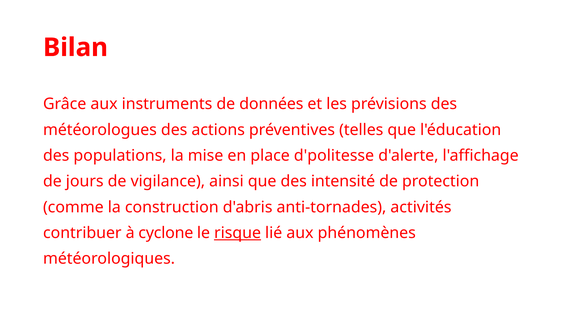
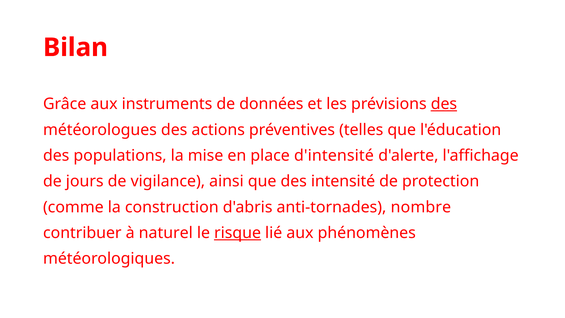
des at (444, 104) underline: none -> present
d'politesse: d'politesse -> d'intensité
activités: activités -> nombre
cyclone: cyclone -> naturel
